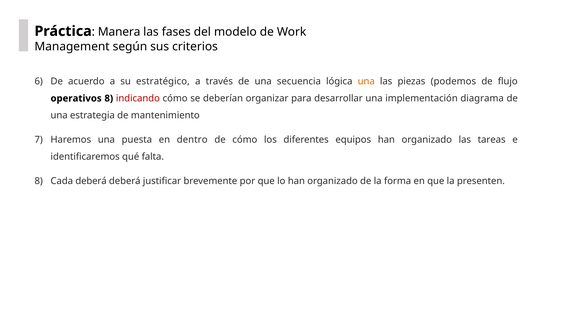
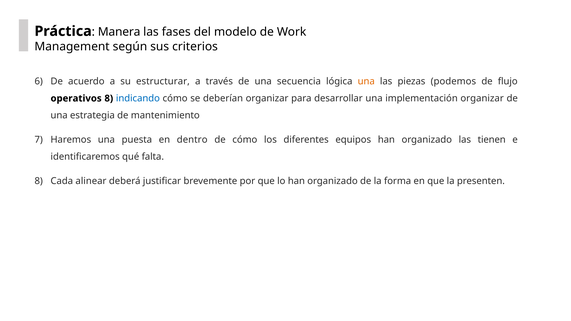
estratégico: estratégico -> estructurar
indicando colour: red -> blue
implementación diagrama: diagrama -> organizar
tareas: tareas -> tienen
Cada deberá: deberá -> alinear
